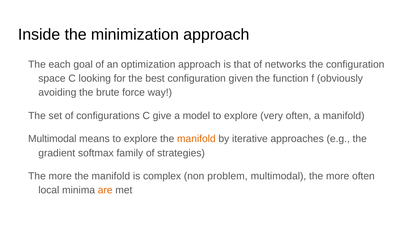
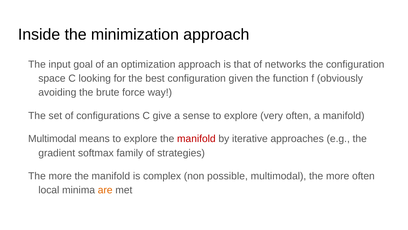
each: each -> input
model: model -> sense
manifold at (196, 139) colour: orange -> red
problem: problem -> possible
